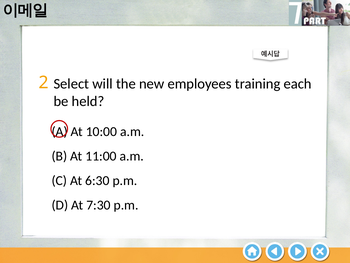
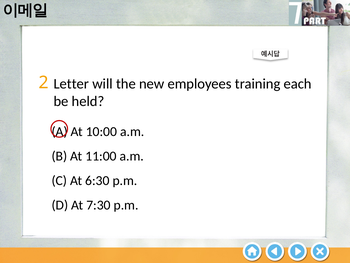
Select: Select -> Letter
